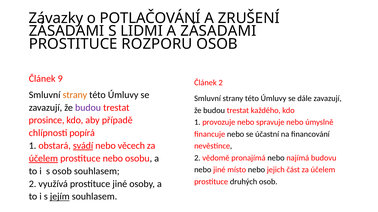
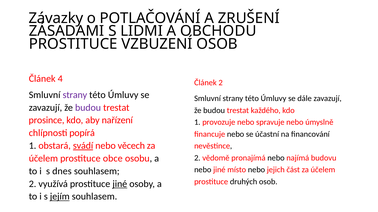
A ZÁSADAMI: ZÁSADAMI -> OBCHODU
ROZPORU: ROZPORU -> VZBUZENÍ
9: 9 -> 4
strany at (75, 95) colour: orange -> purple
případě: případě -> nařízení
účelem at (43, 159) underline: present -> none
prostituce nebo: nebo -> obce
s osob: osob -> dnes
jiné at (120, 184) underline: none -> present
